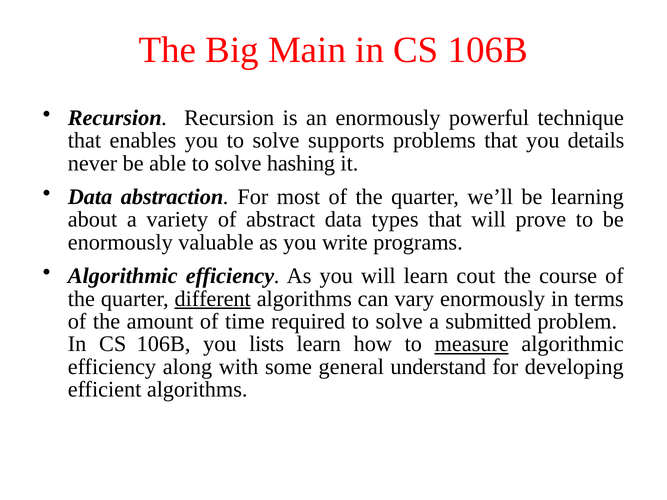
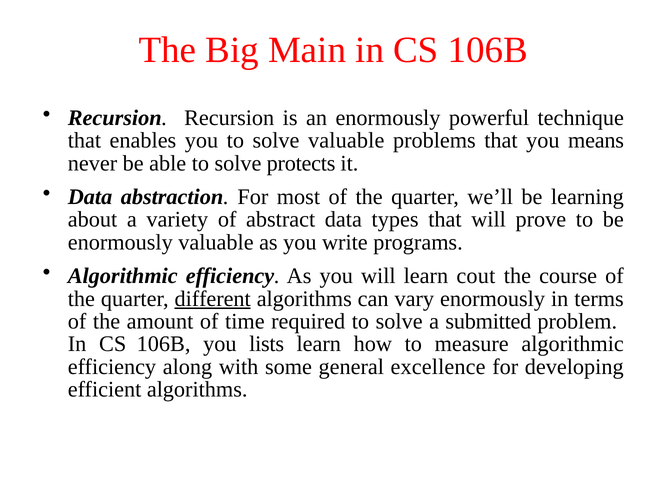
solve supports: supports -> valuable
details: details -> means
hashing: hashing -> protects
measure underline: present -> none
understand: understand -> excellence
